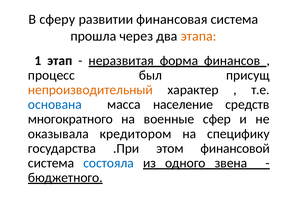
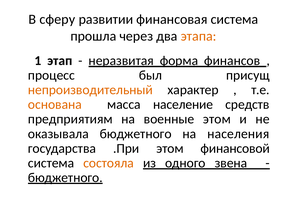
основана colour: blue -> orange
многократного: многократного -> предприятиям
военные сфер: сфер -> этом
оказывала кредитором: кредитором -> бюджетного
специфику: специфику -> населения
состояла colour: blue -> orange
